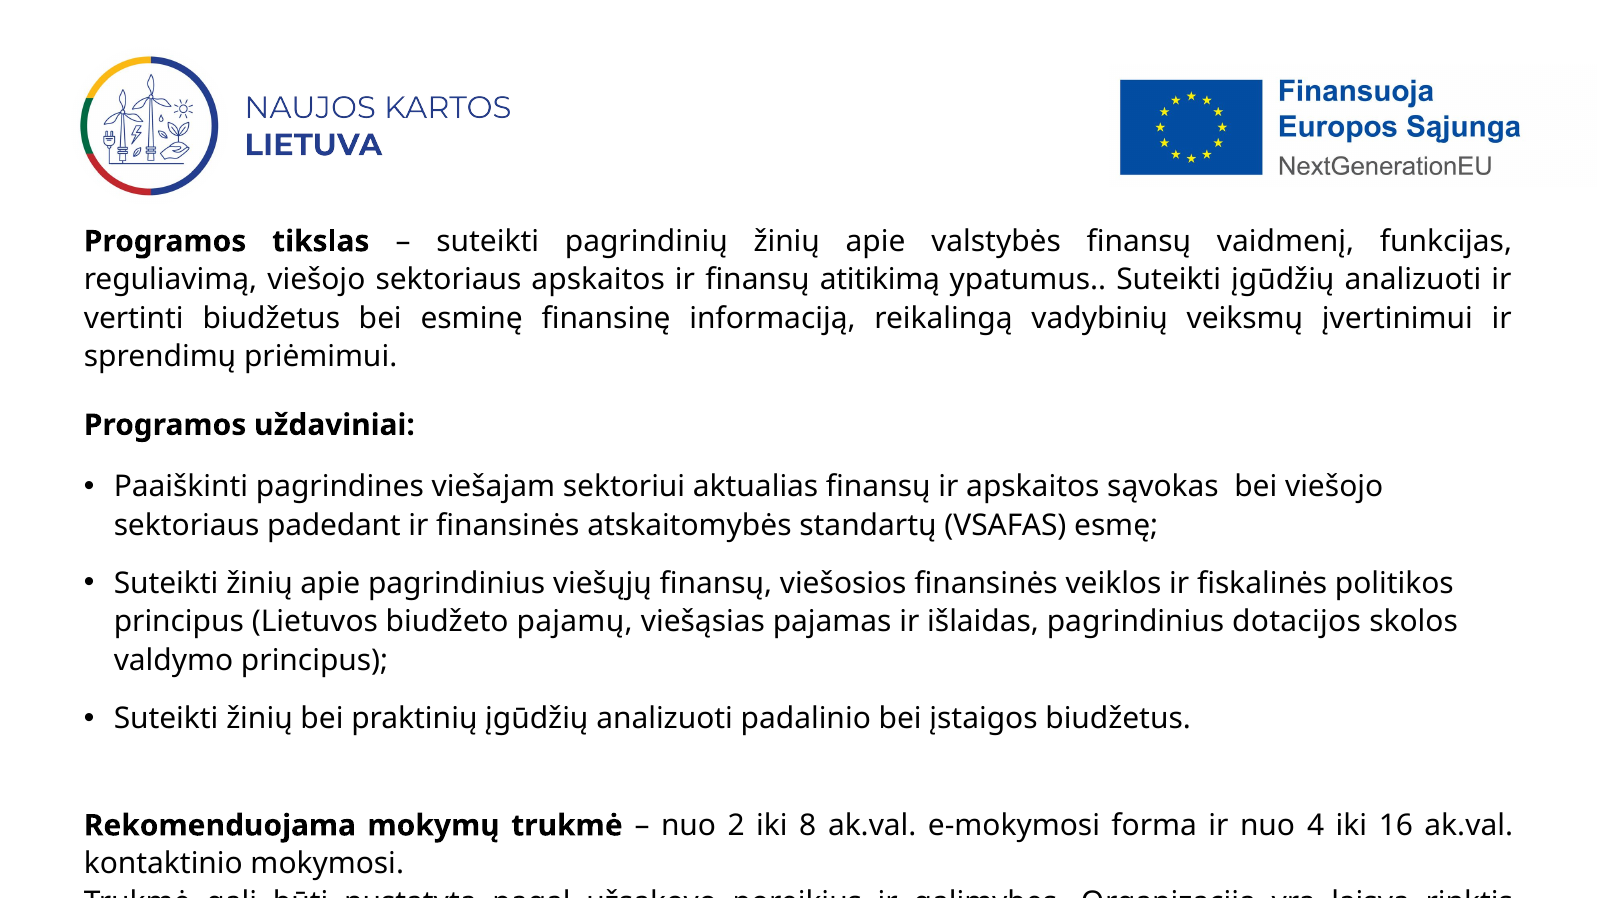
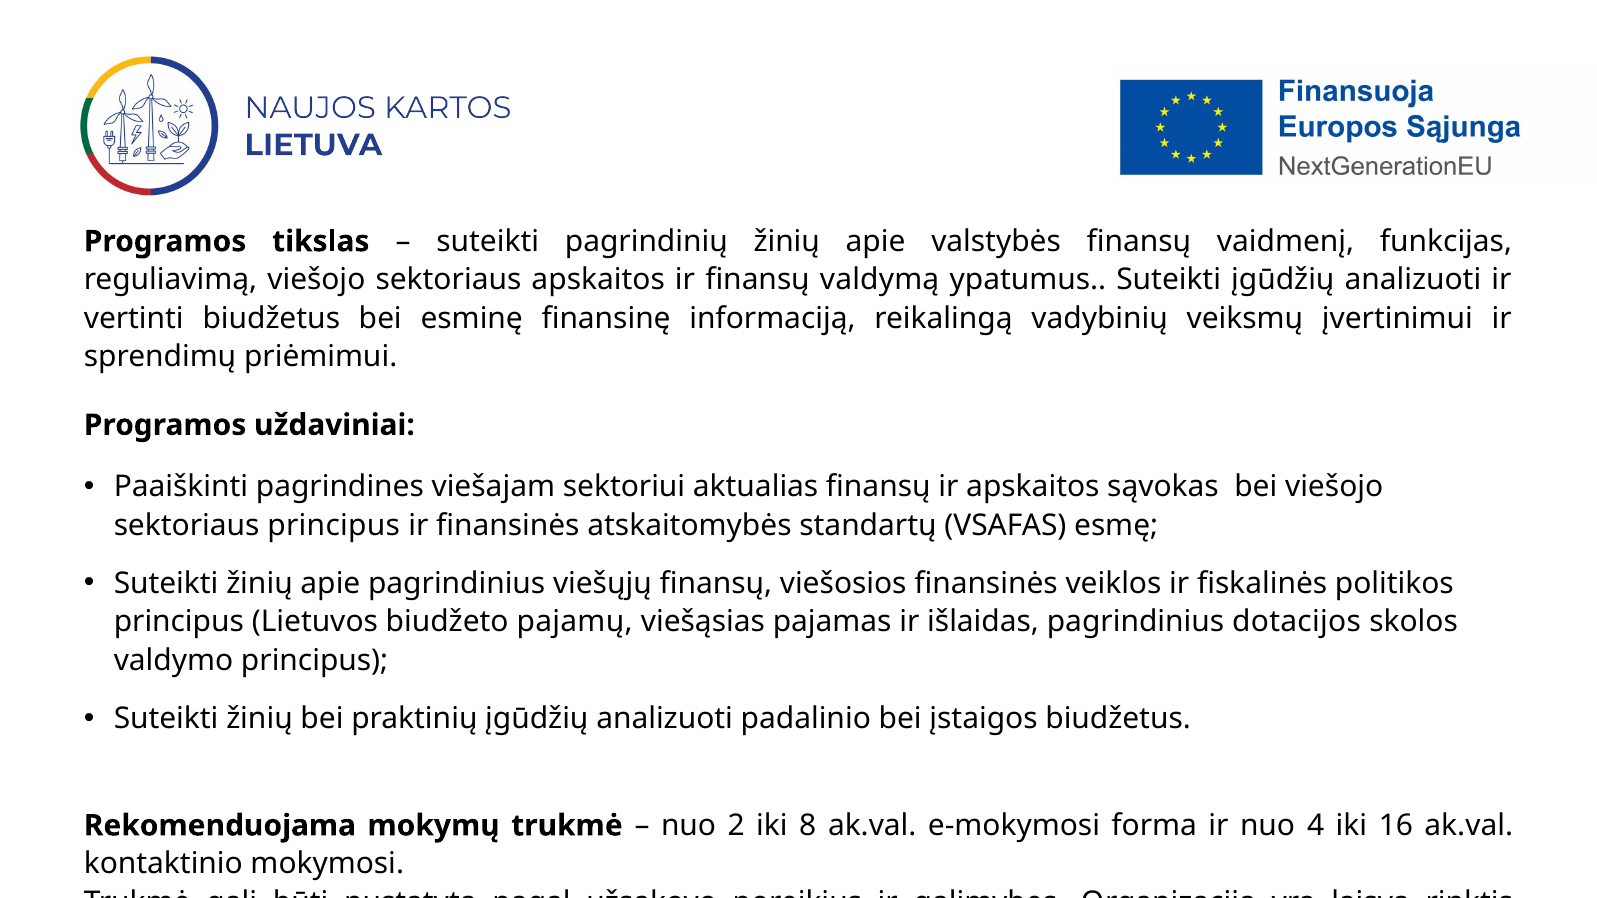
atitikimą: atitikimą -> valdymą
sektoriaus padedant: padedant -> principus
